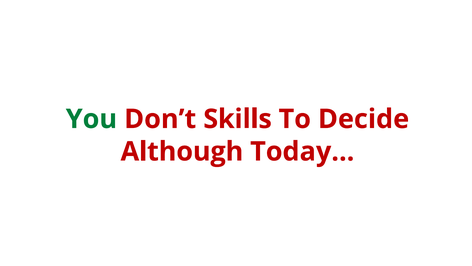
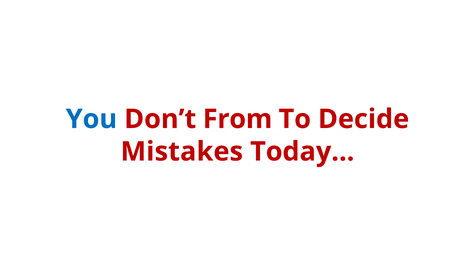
You colour: green -> blue
Skills: Skills -> From
Although: Although -> Mistakes
